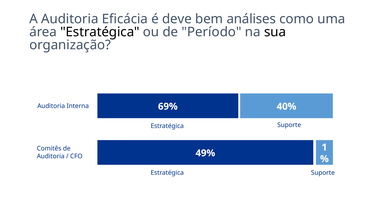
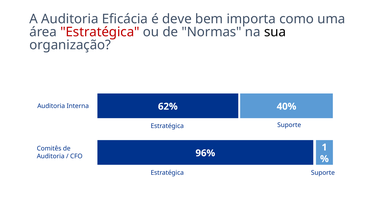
análises: análises -> importa
Estratégica at (100, 32) colour: black -> red
Período: Período -> Normas
69%: 69% -> 62%
49%: 49% -> 96%
